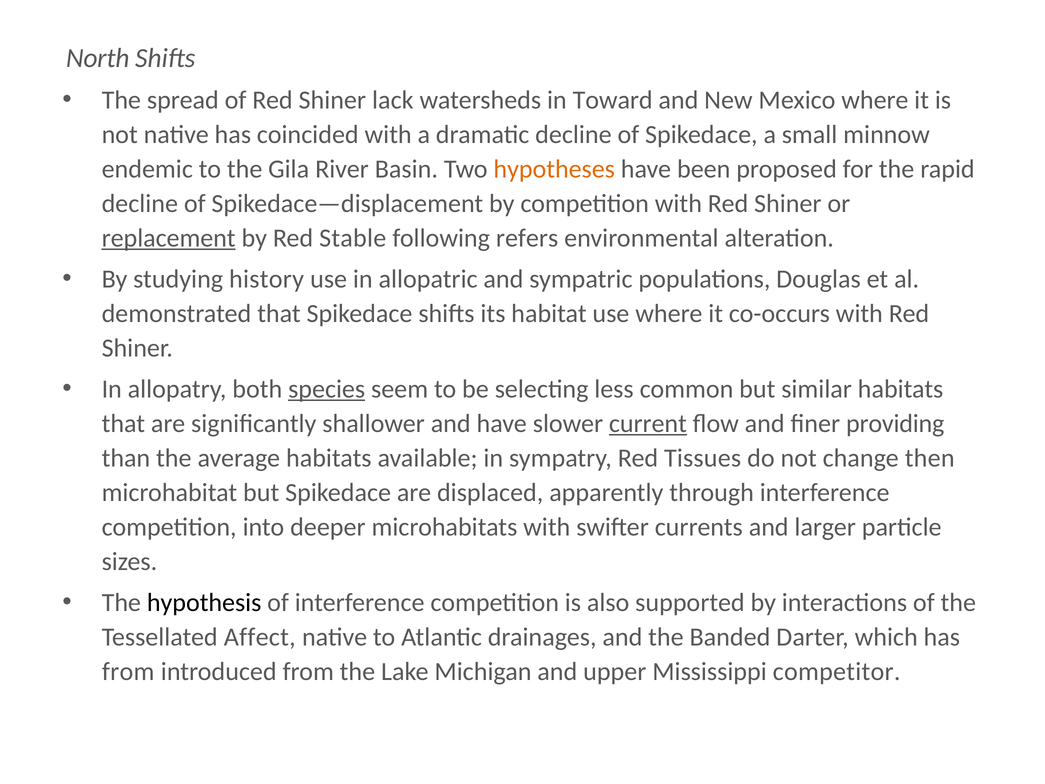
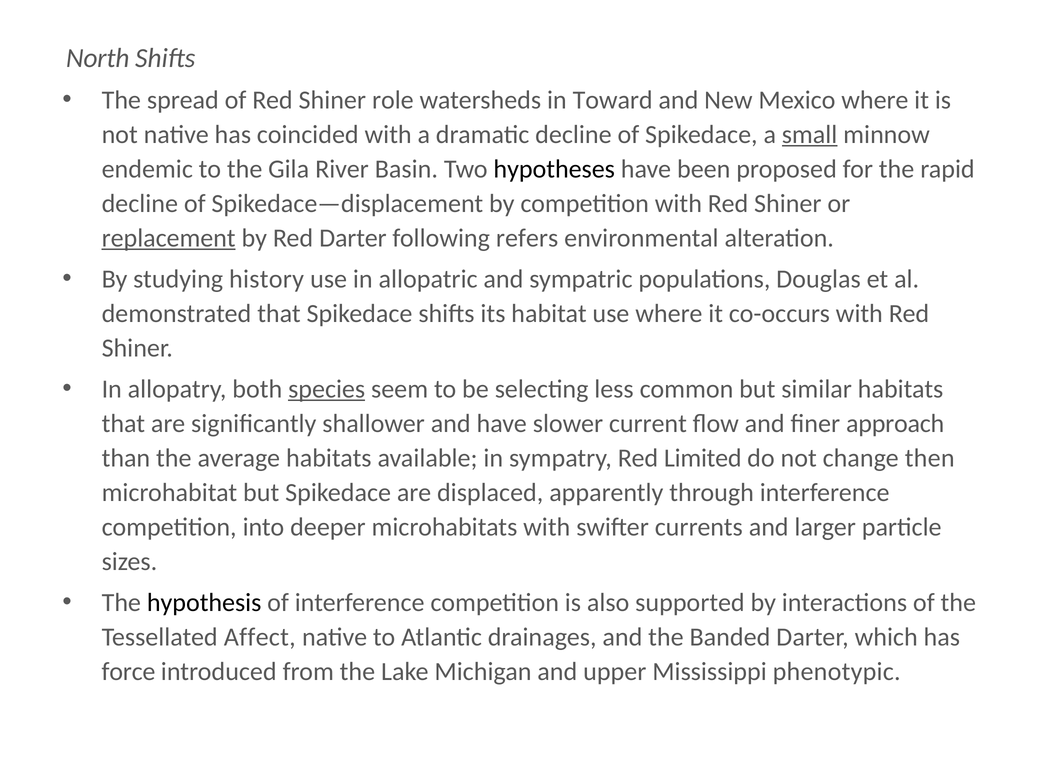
lack: lack -> role
small underline: none -> present
hypotheses colour: orange -> black
Red Stable: Stable -> Darter
current underline: present -> none
providing: providing -> approach
Tissues: Tissues -> Limited
from at (128, 671): from -> force
competitor: competitor -> phenotypic
